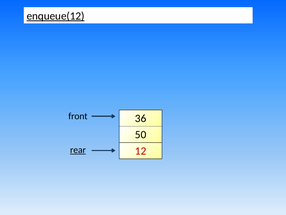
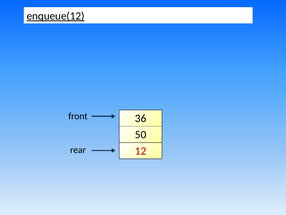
rear underline: present -> none
